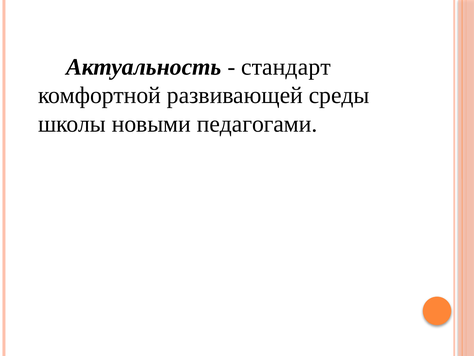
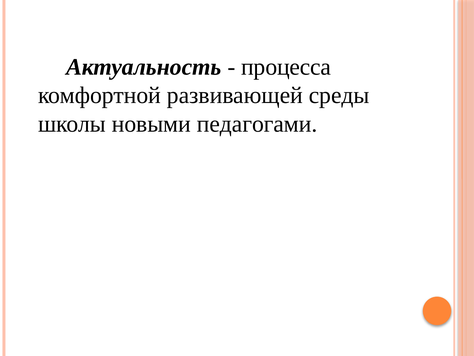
стандарт: стандарт -> процесса
